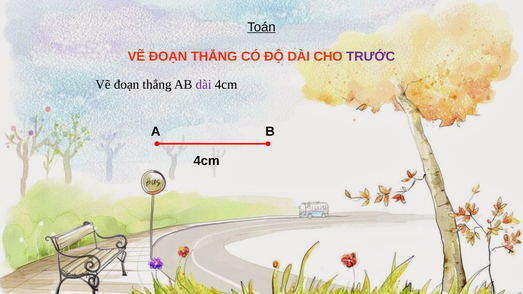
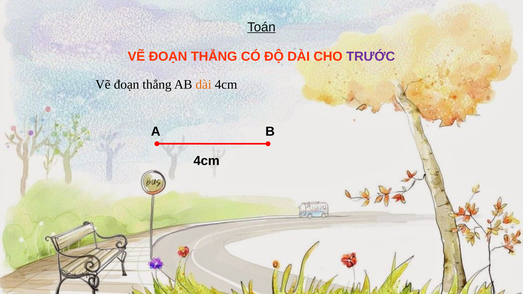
dài at (204, 85) colour: purple -> orange
